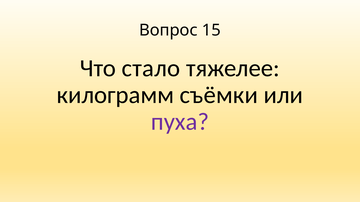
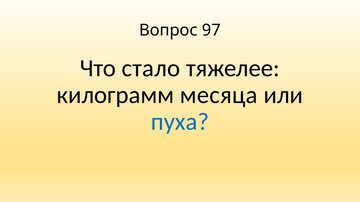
15: 15 -> 97
съёмки: съёмки -> месяца
пуха colour: purple -> blue
